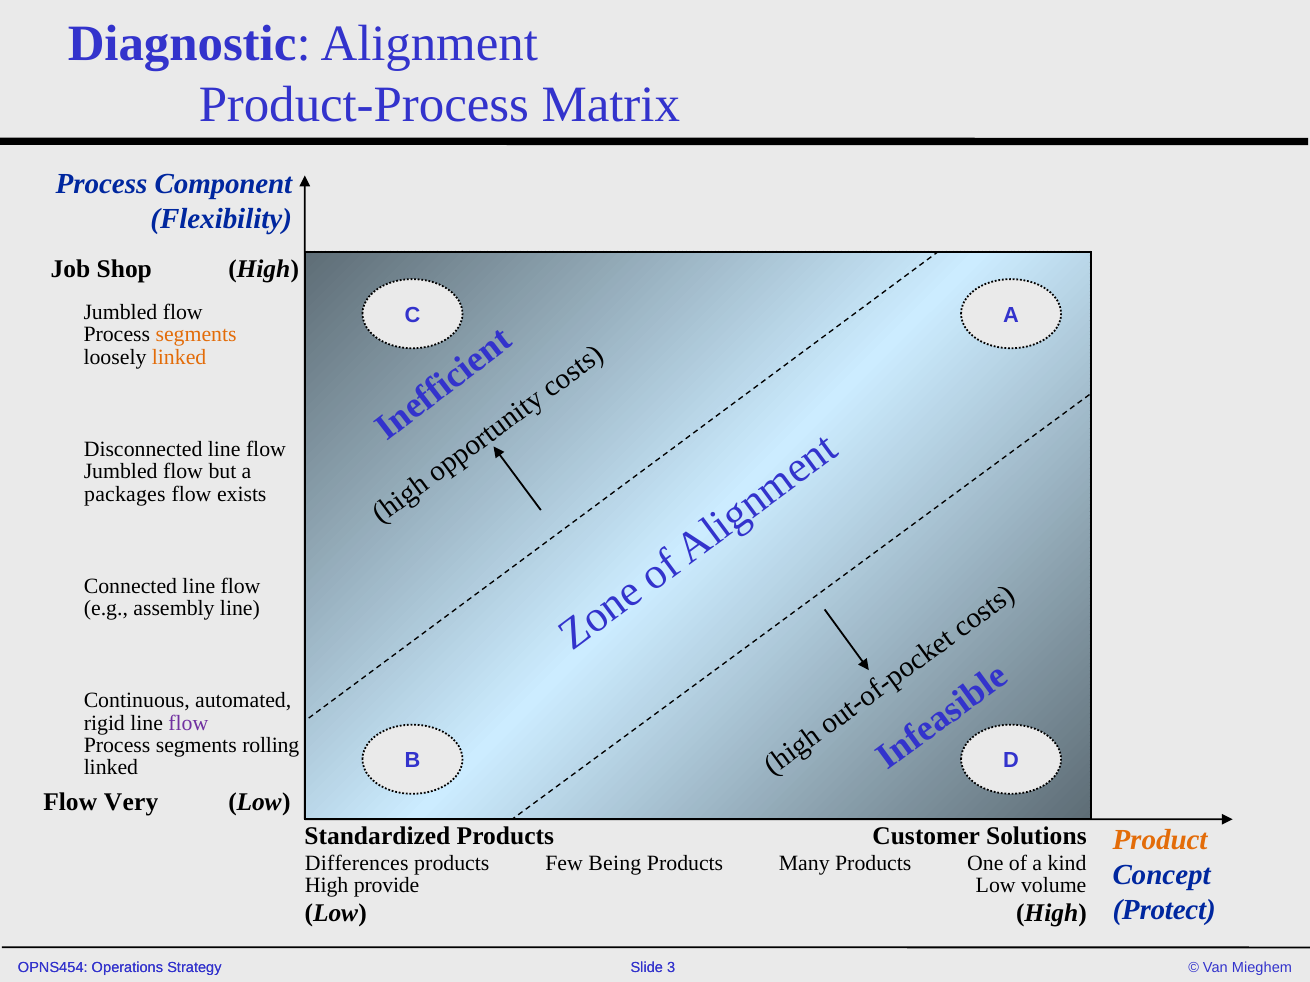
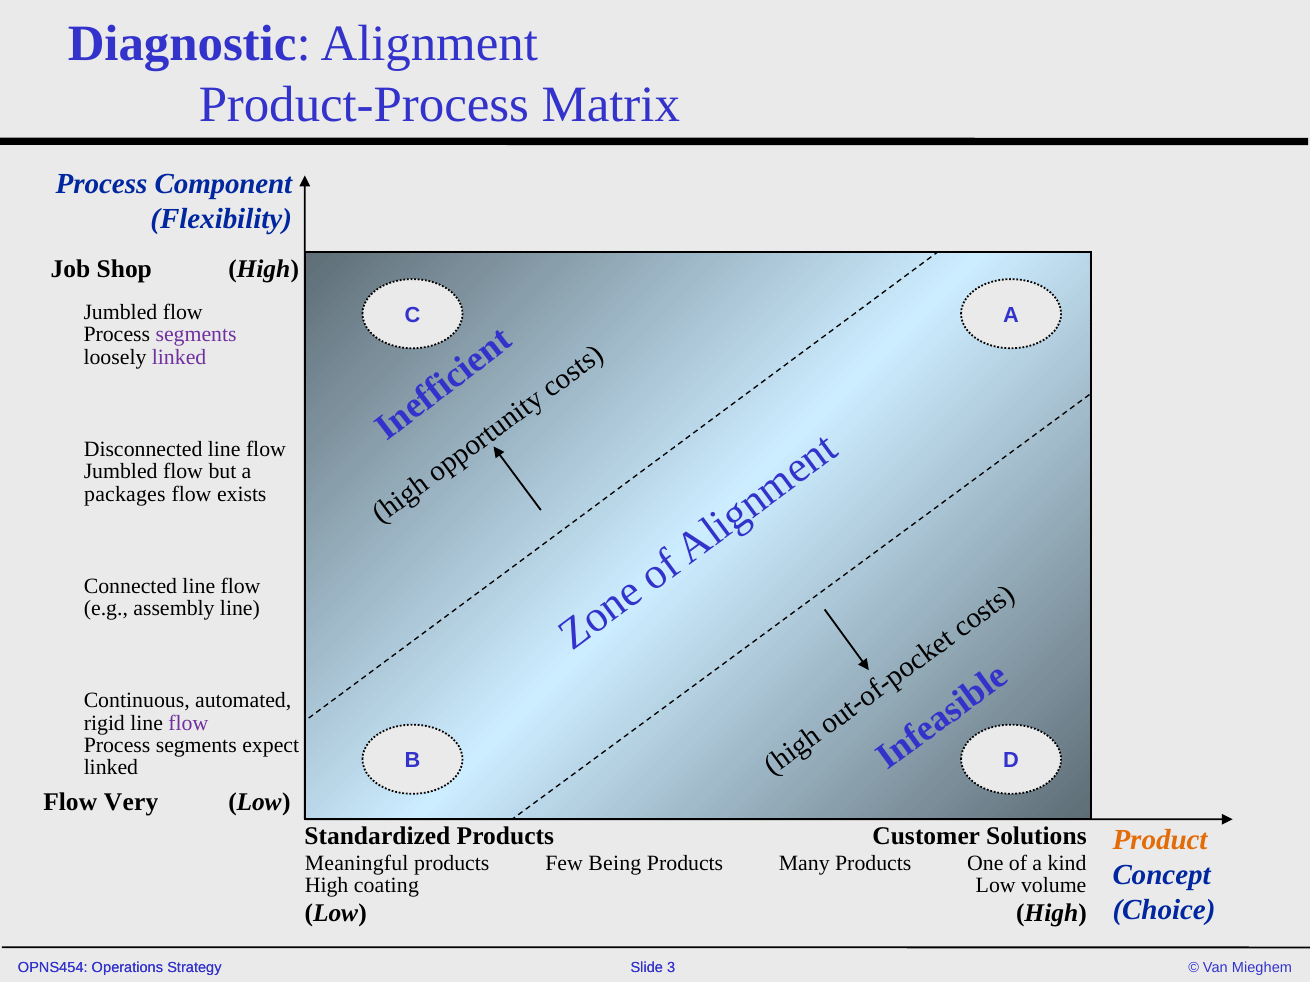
segments at (196, 335) colour: orange -> purple
linked at (179, 357) colour: orange -> purple
rolling: rolling -> expect
Differences: Differences -> Meaningful
provide: provide -> coating
Protect: Protect -> Choice
